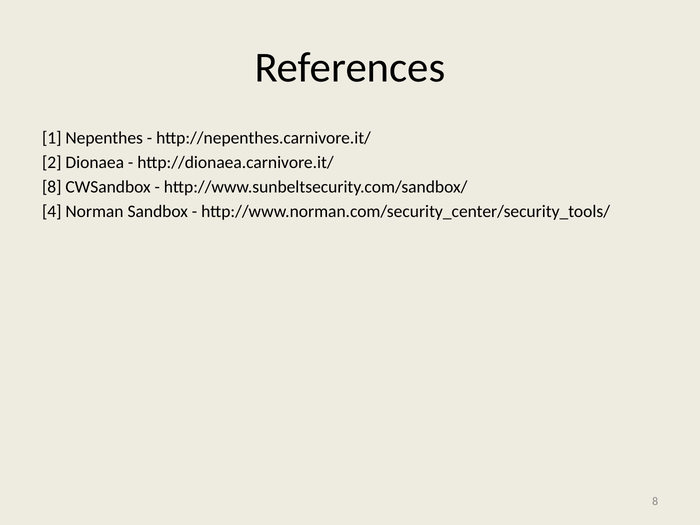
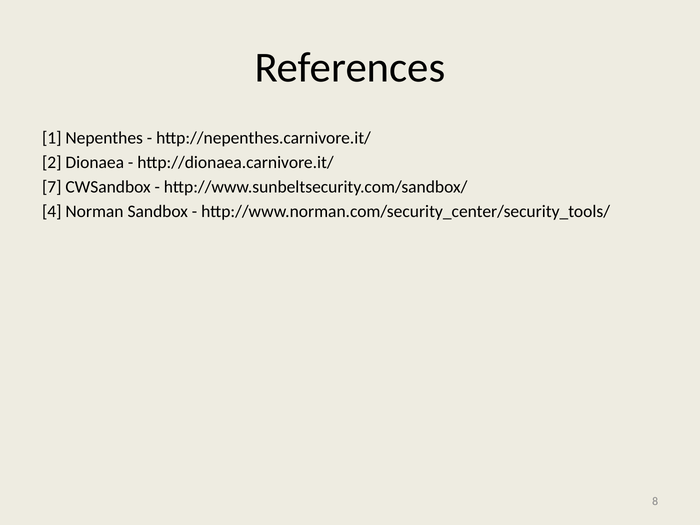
8 at (52, 187): 8 -> 7
